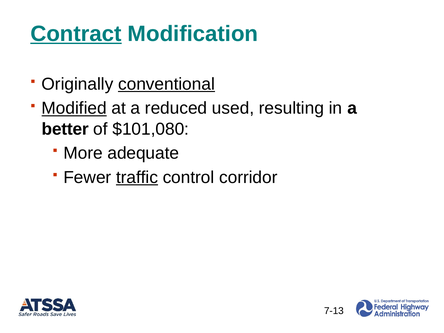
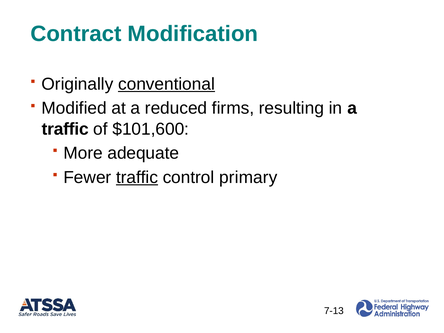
Contract underline: present -> none
Modified underline: present -> none
used: used -> firms
better at (65, 129): better -> traffic
$101,080: $101,080 -> $101,600
corridor: corridor -> primary
